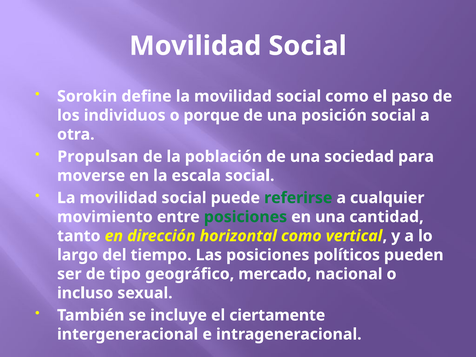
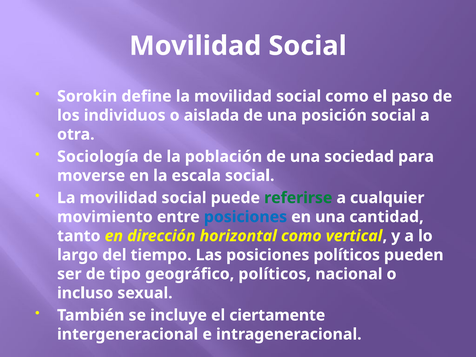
porque: porque -> aislada
Propulsan: Propulsan -> Sociología
posiciones at (245, 217) colour: green -> blue
geográfico mercado: mercado -> políticos
